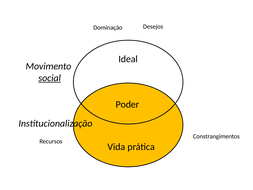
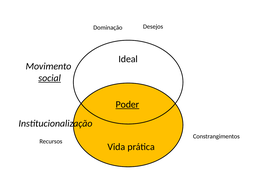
Poder underline: none -> present
